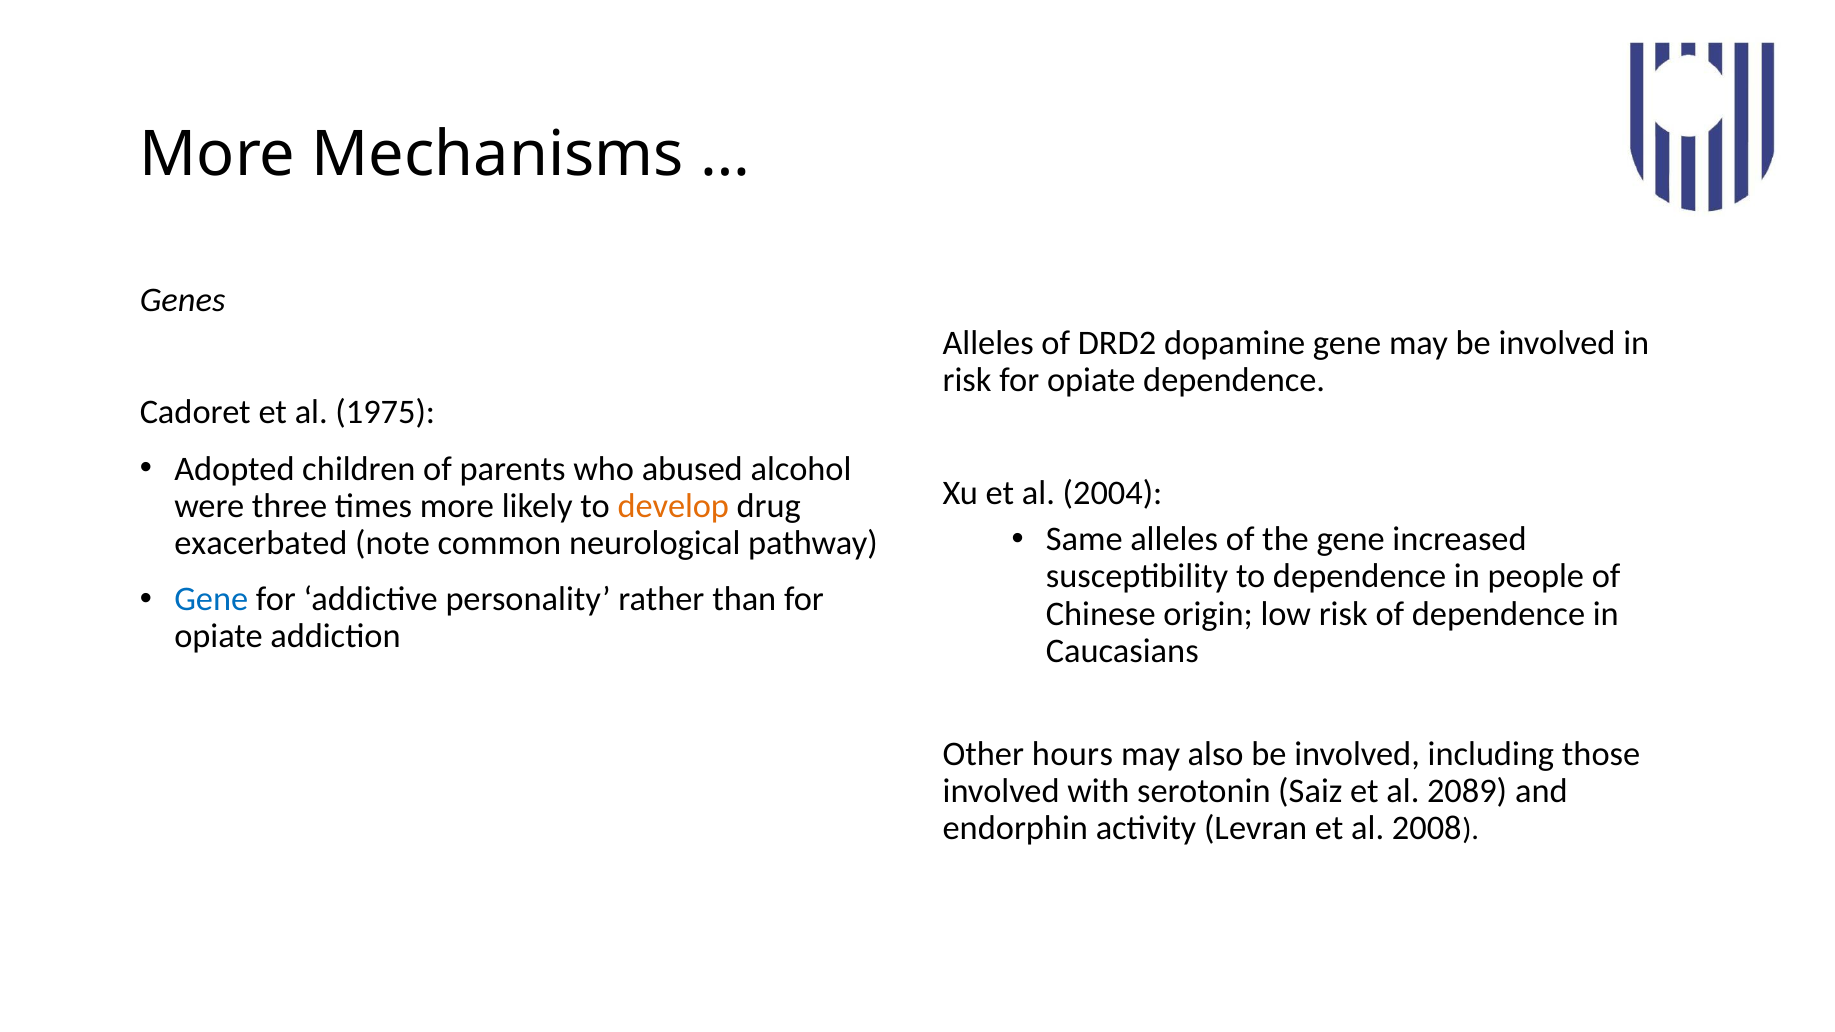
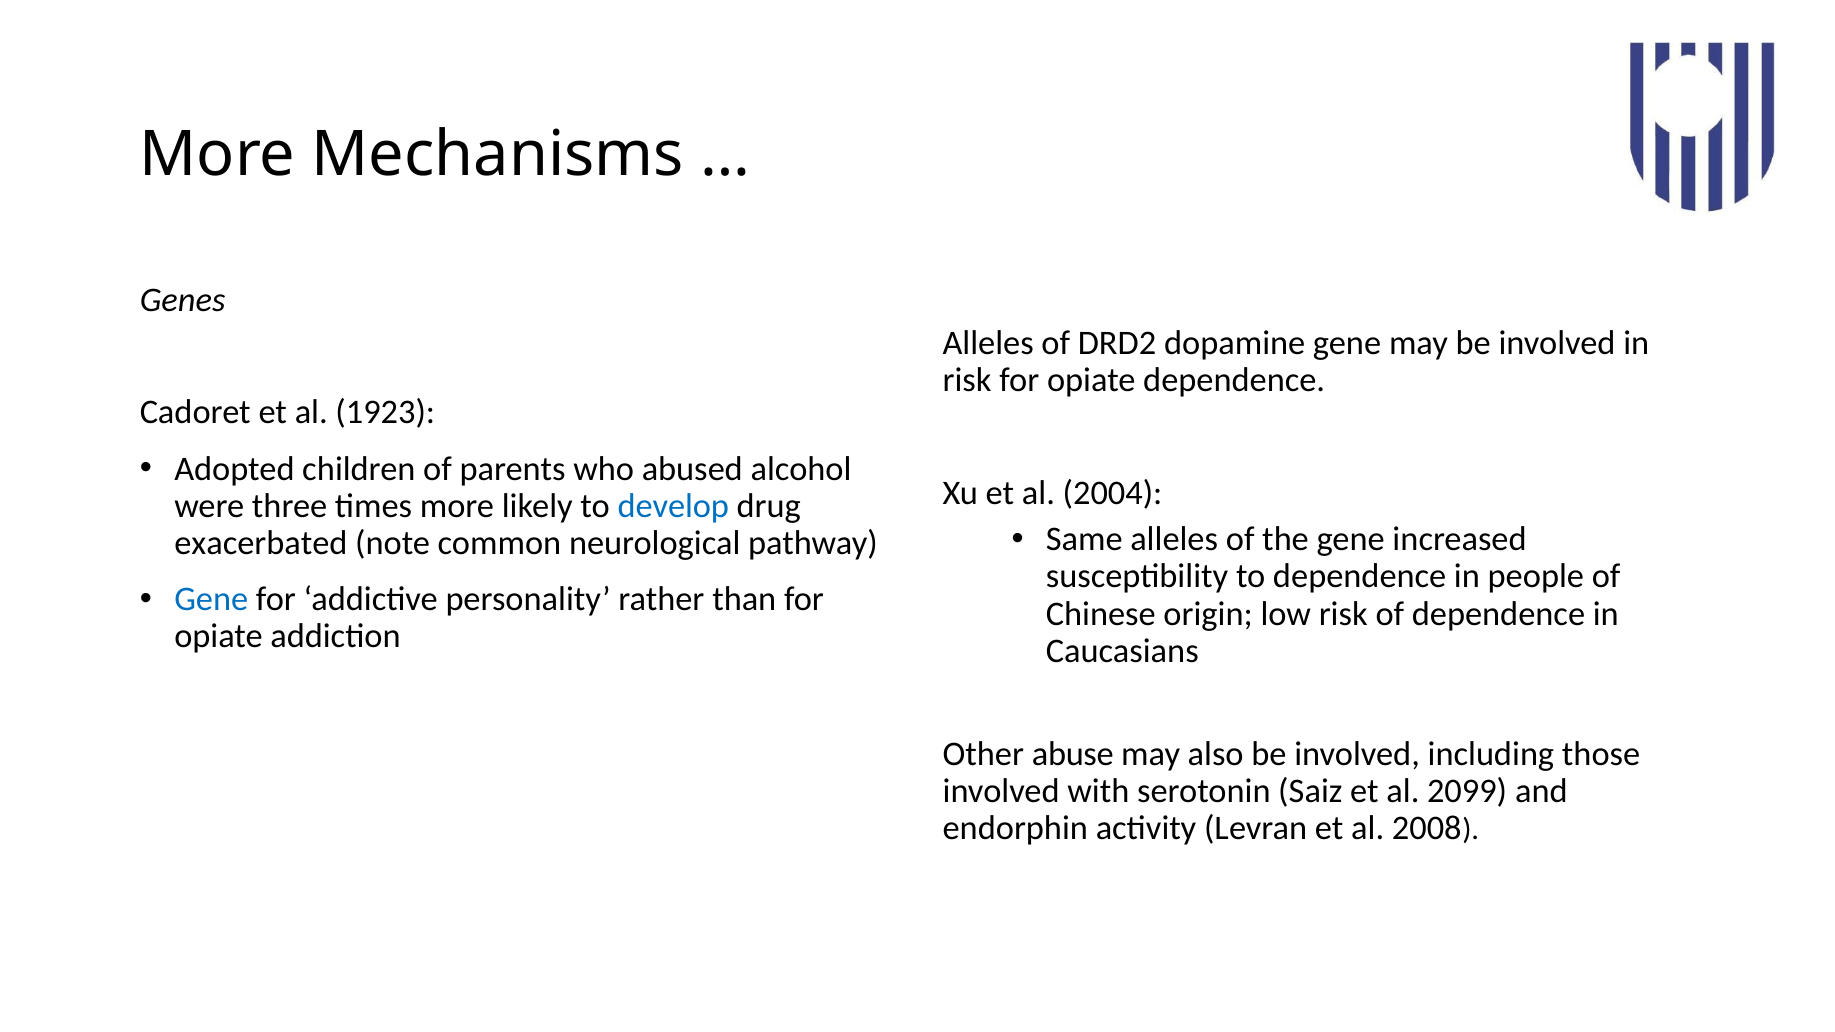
1975: 1975 -> 1923
develop colour: orange -> blue
hours: hours -> abuse
2089: 2089 -> 2099
